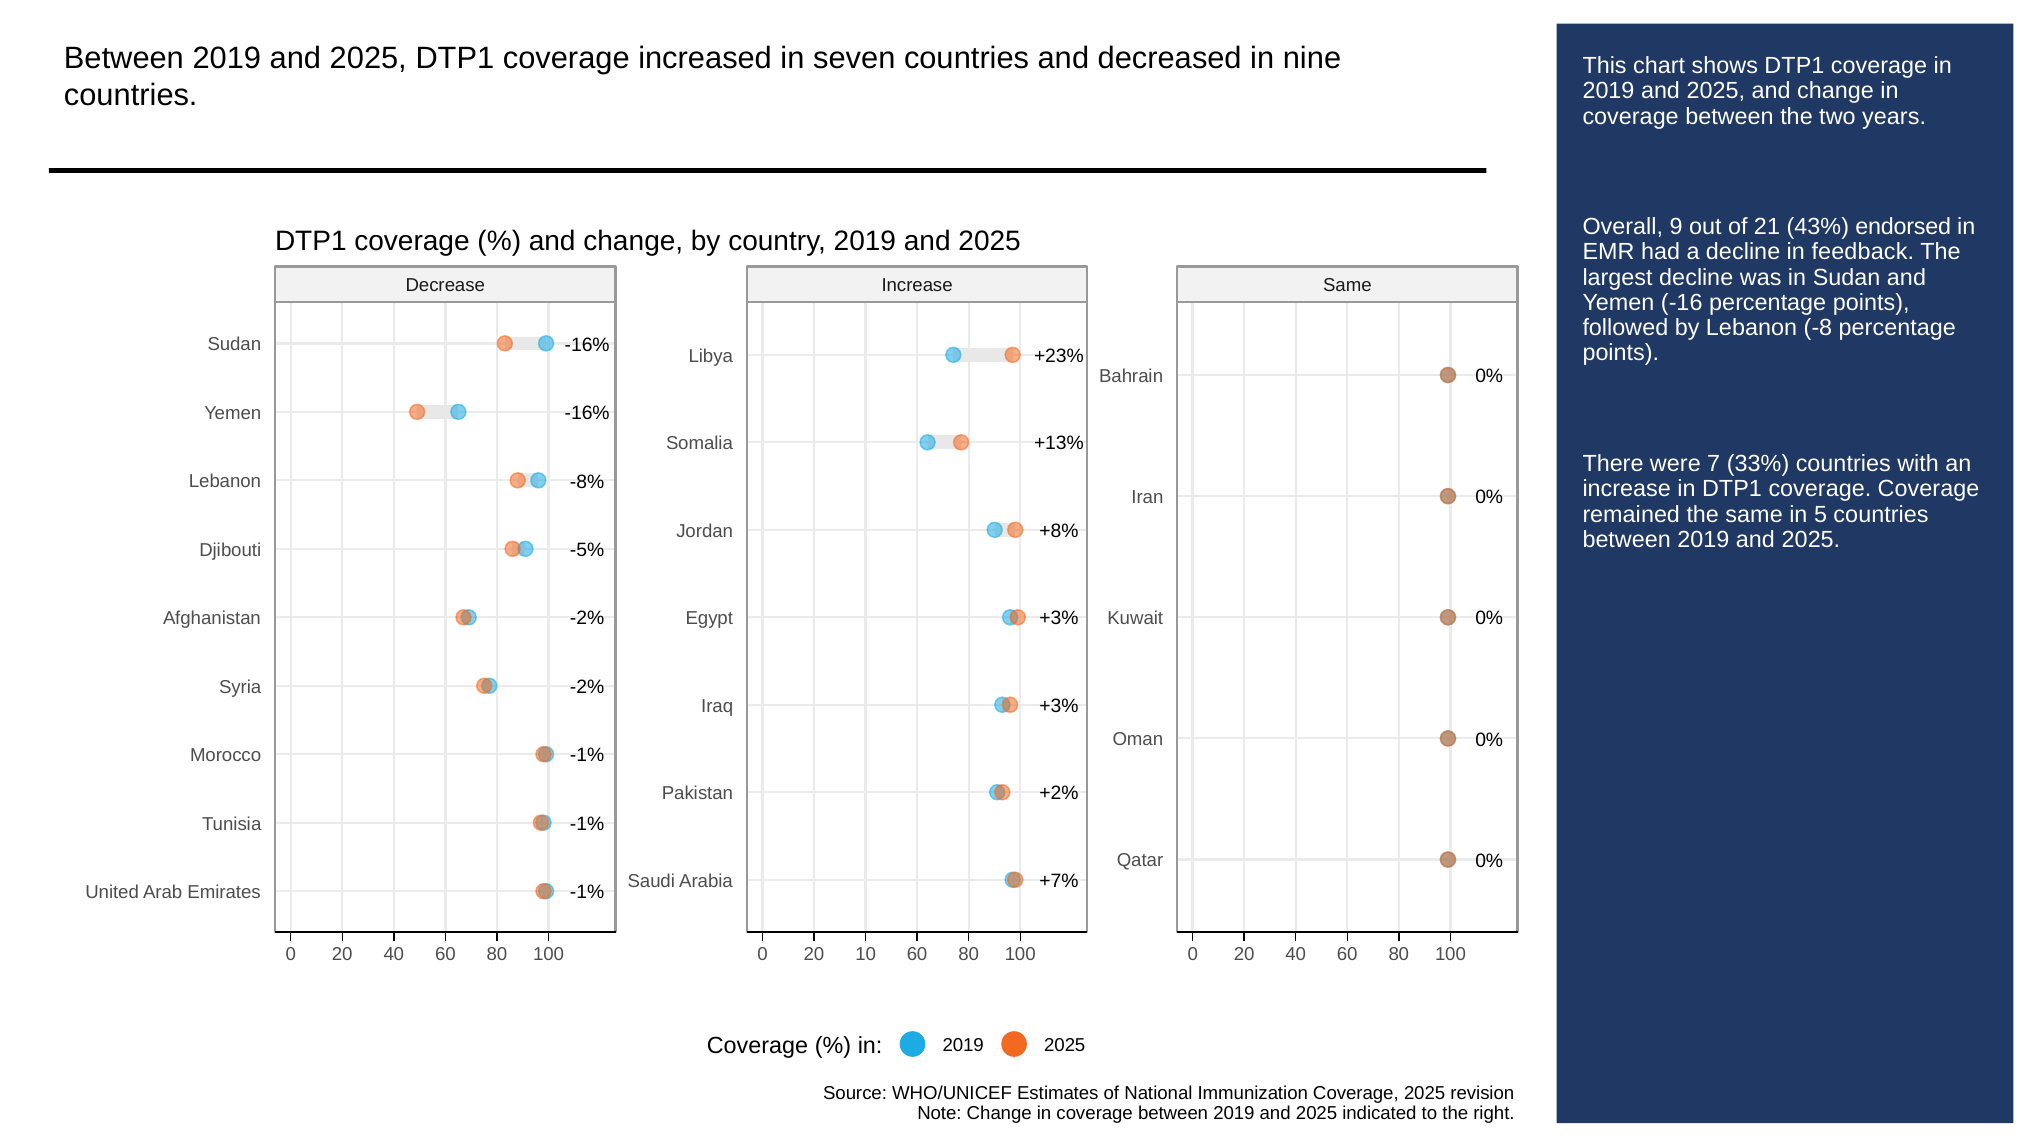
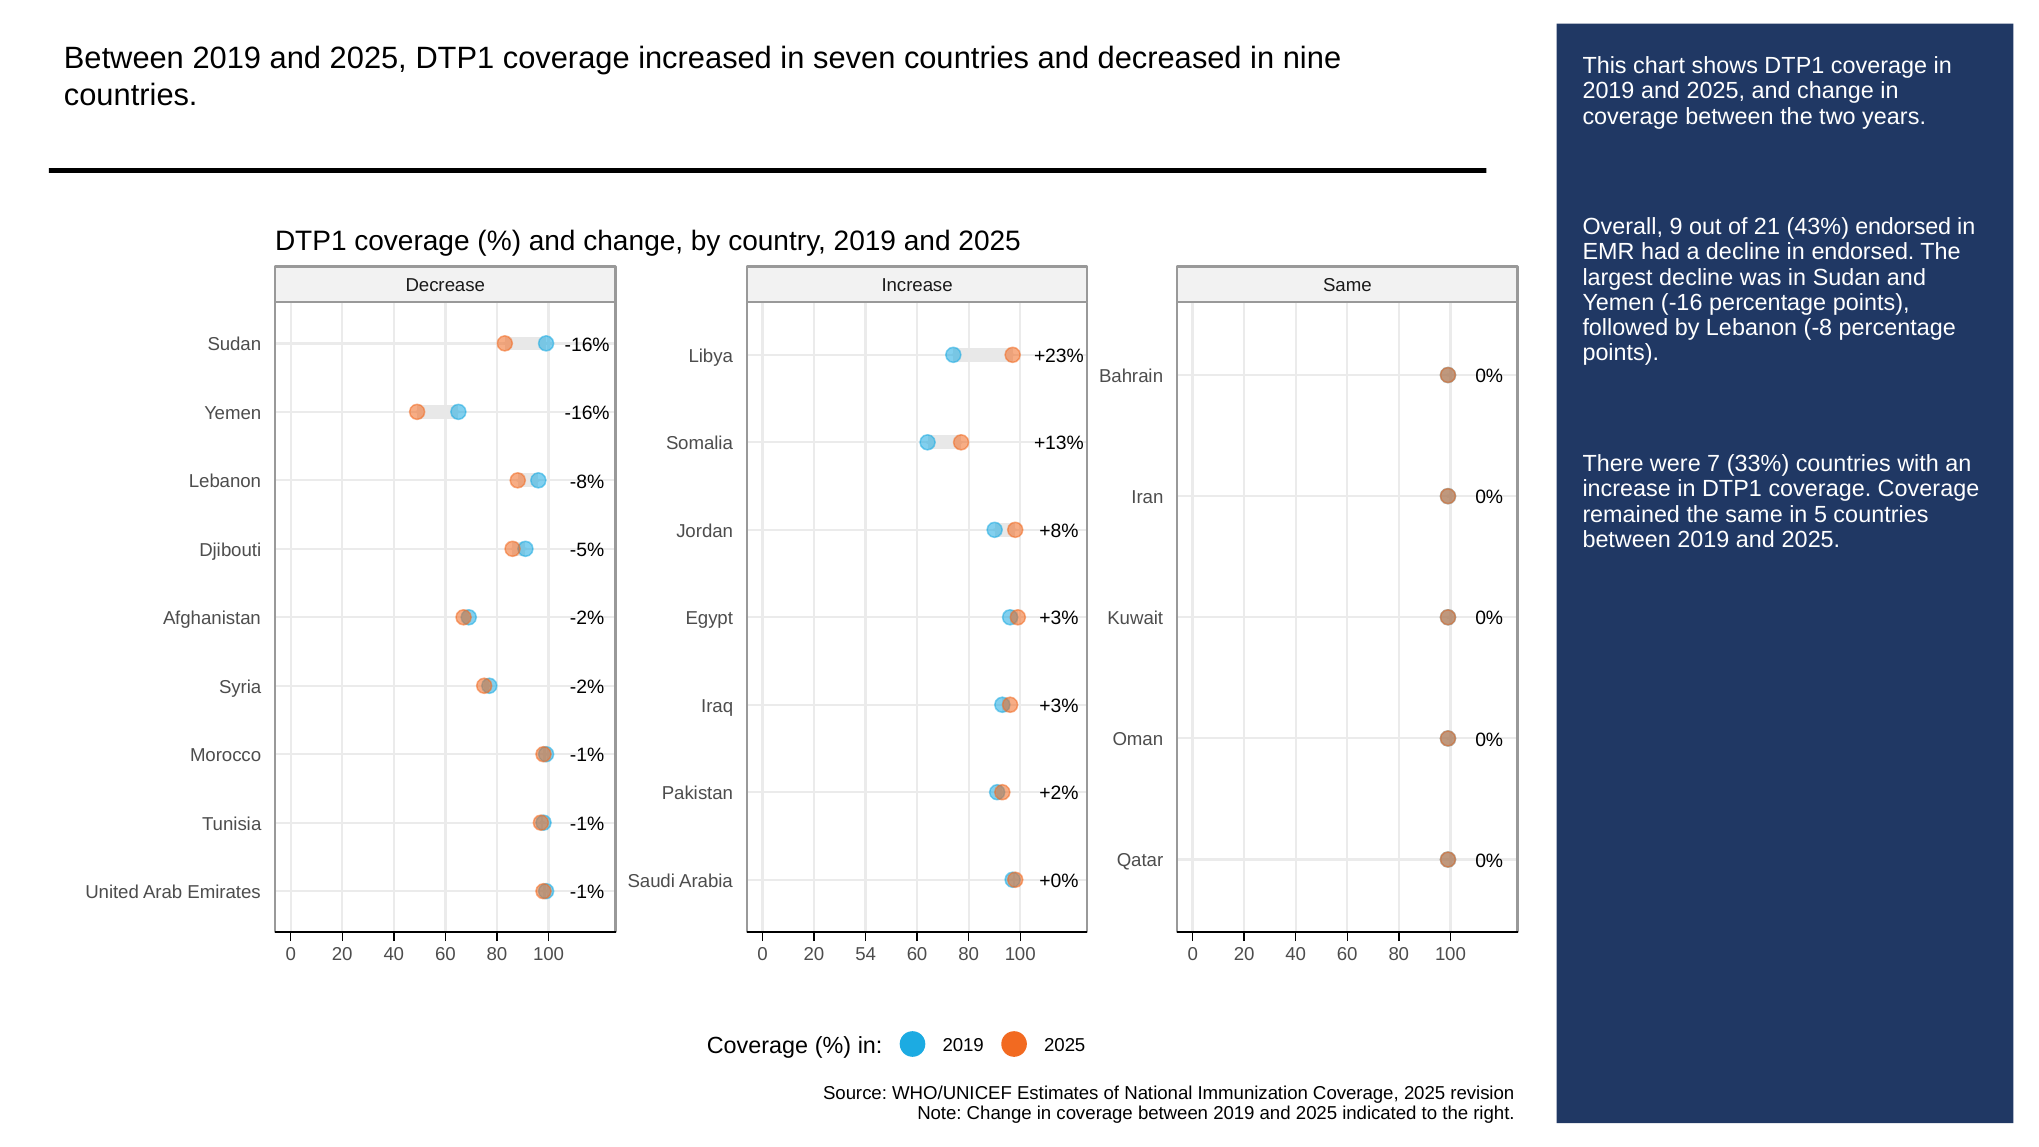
in feedback: feedback -> endorsed
+7%: +7% -> +0%
10: 10 -> 54
